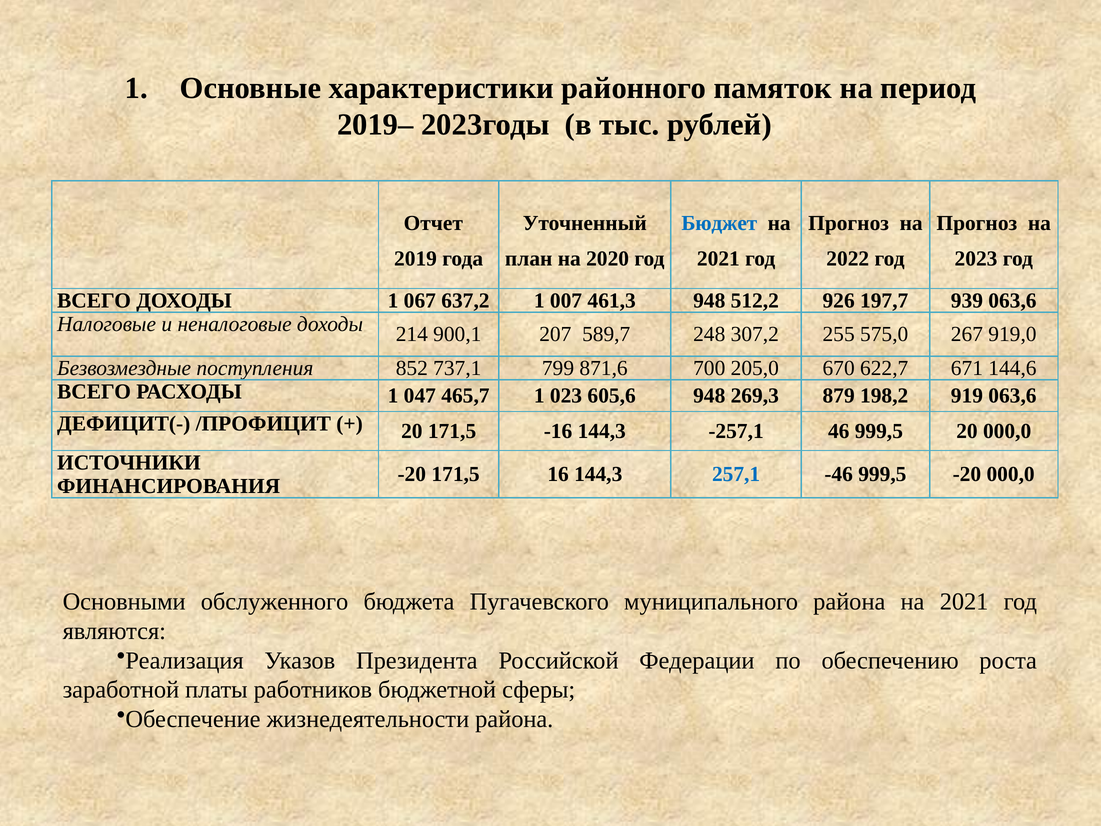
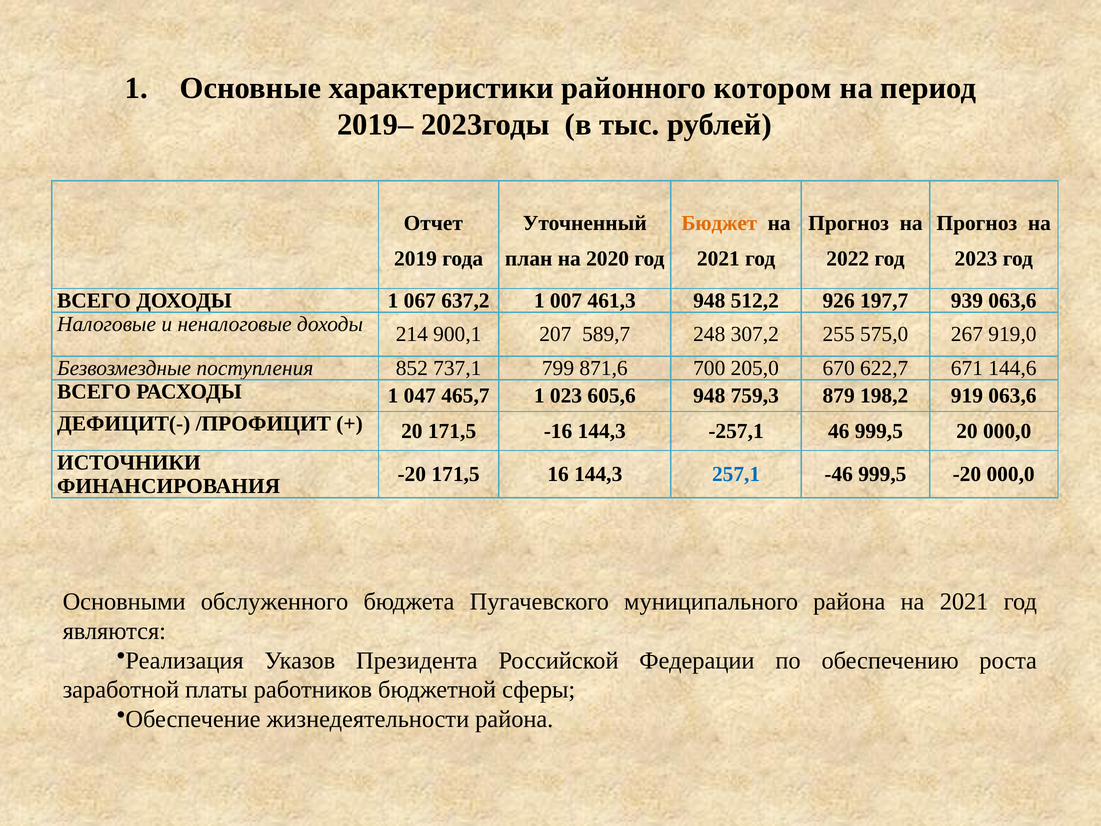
памяток: памяток -> котором
Бюджет colour: blue -> orange
269,3: 269,3 -> 759,3
